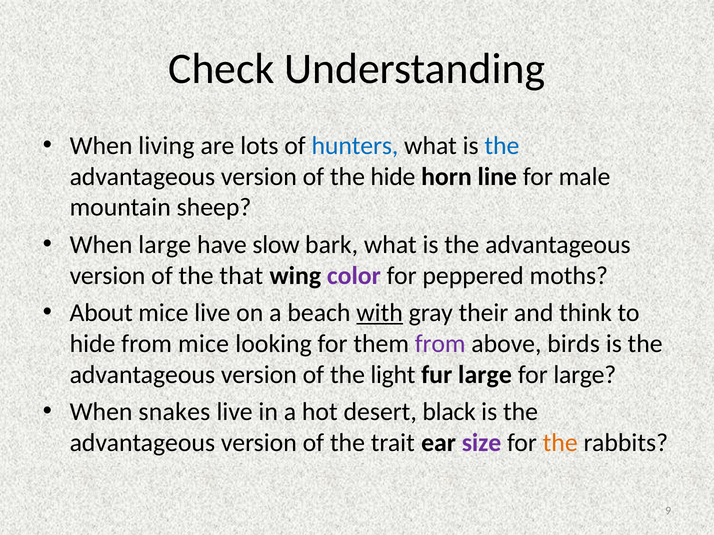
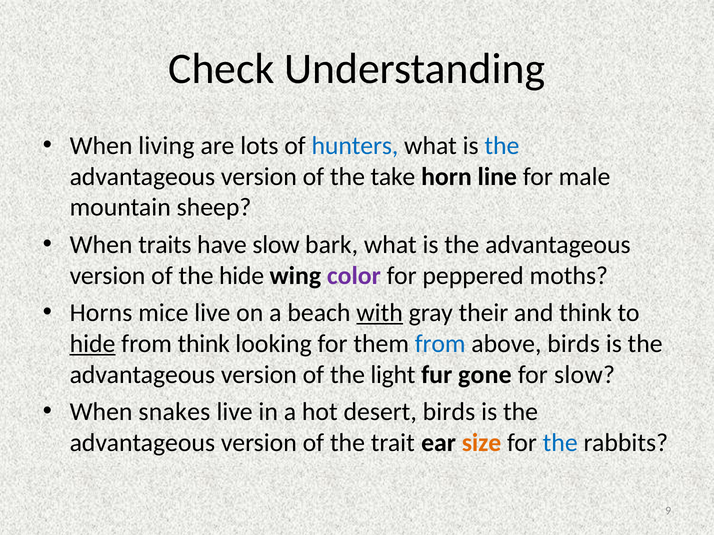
the hide: hide -> take
When large: large -> traits
the that: that -> hide
About: About -> Horns
hide at (93, 344) underline: none -> present
from mice: mice -> think
from at (440, 344) colour: purple -> blue
fur large: large -> gone
for large: large -> slow
desert black: black -> birds
size colour: purple -> orange
the at (560, 443) colour: orange -> blue
